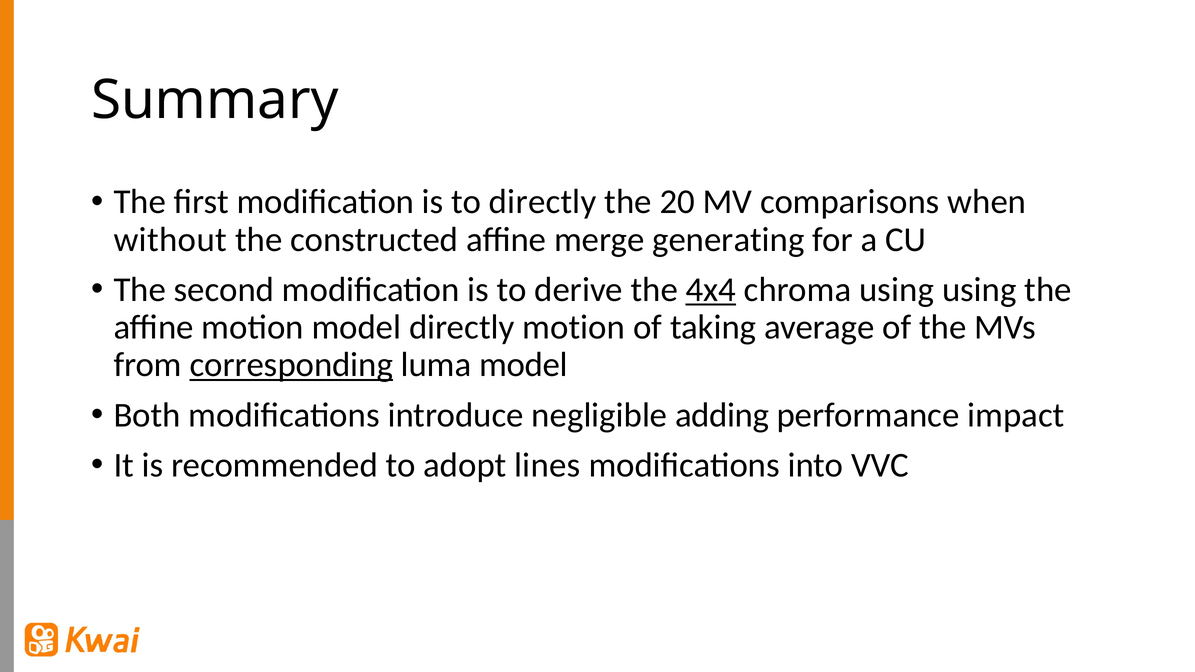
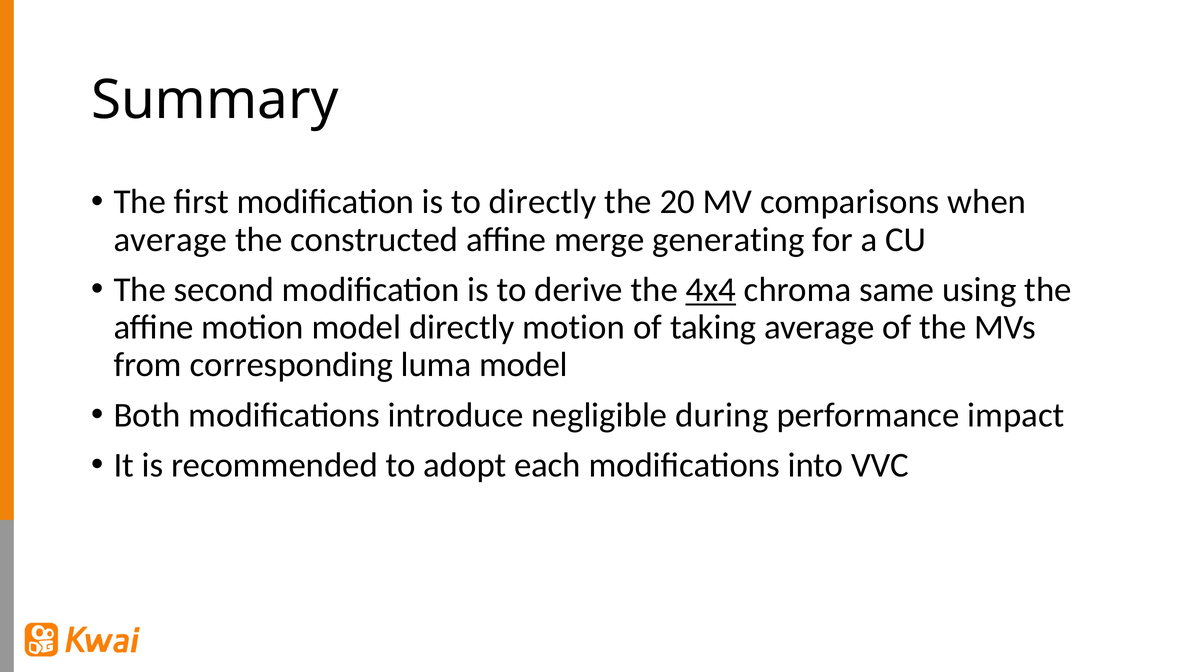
without at (170, 240): without -> average
chroma using: using -> same
corresponding underline: present -> none
adding: adding -> during
lines: lines -> each
